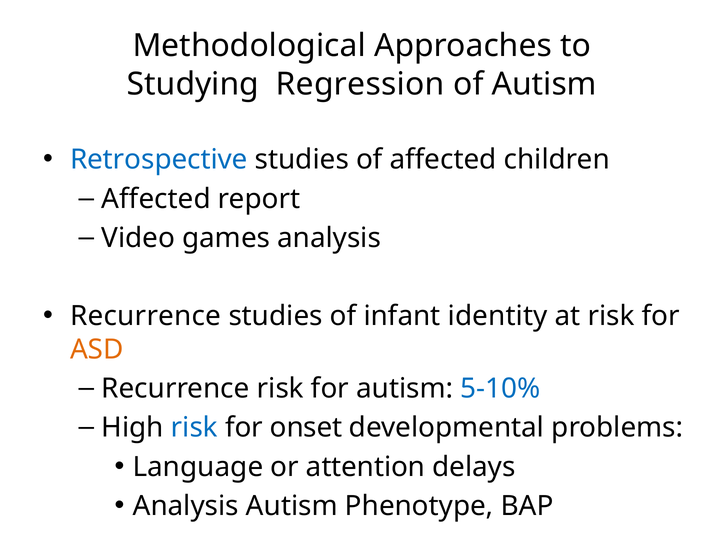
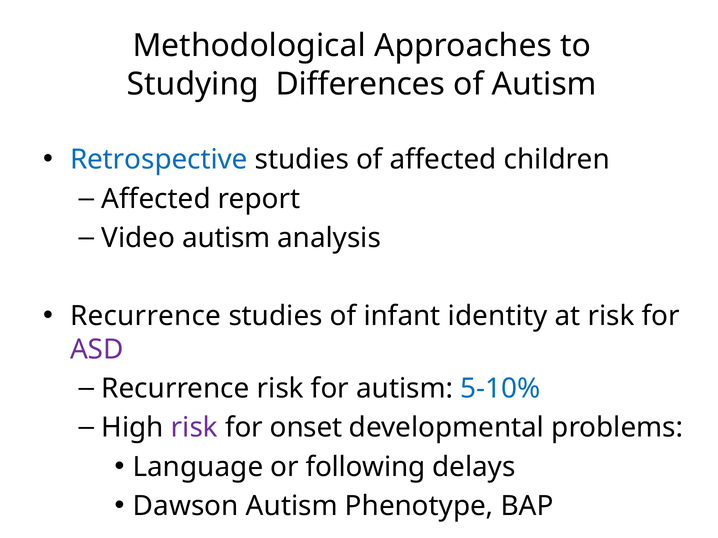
Regression: Regression -> Differences
Video games: games -> autism
ASD colour: orange -> purple
risk at (194, 428) colour: blue -> purple
attention: attention -> following
Analysis at (186, 506): Analysis -> Dawson
